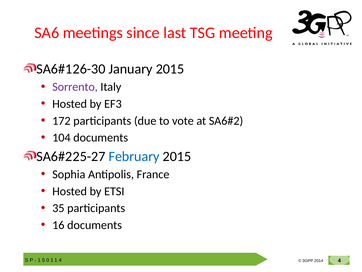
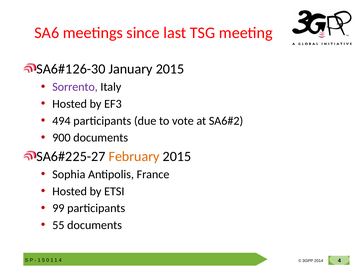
172: 172 -> 494
104: 104 -> 900
February colour: blue -> orange
35: 35 -> 99
16: 16 -> 55
